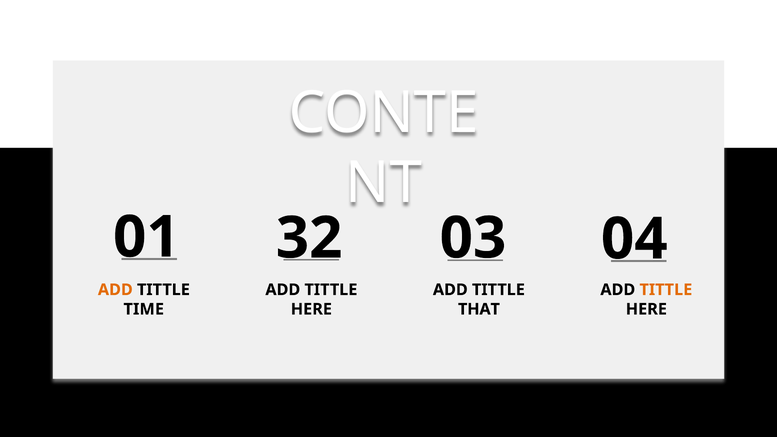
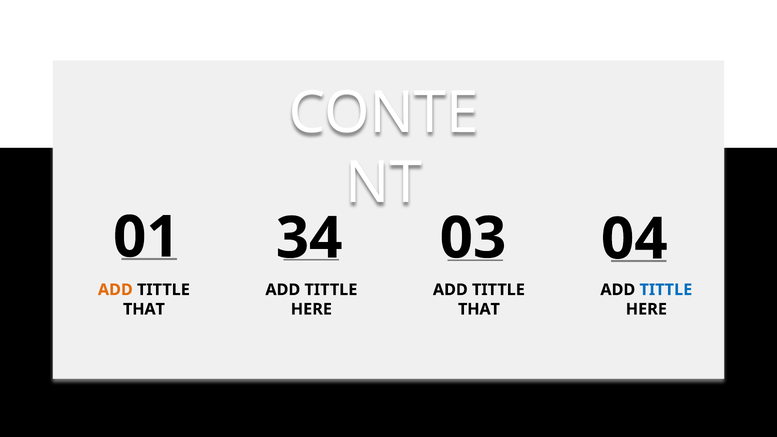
32: 32 -> 34
TITTLE at (666, 290) colour: orange -> blue
TIME at (144, 309): TIME -> THAT
